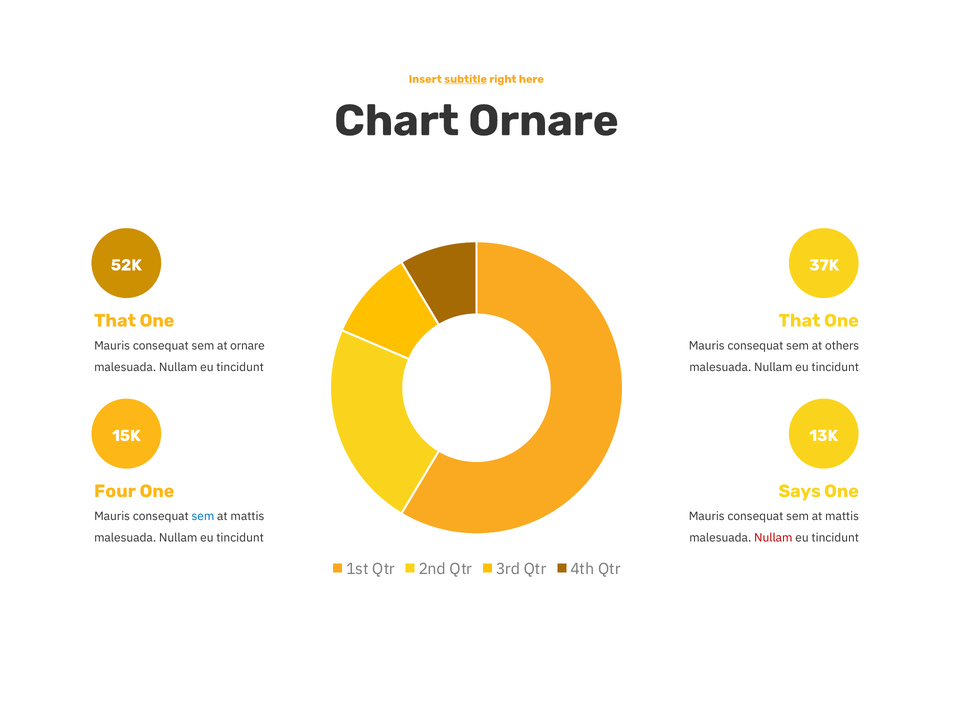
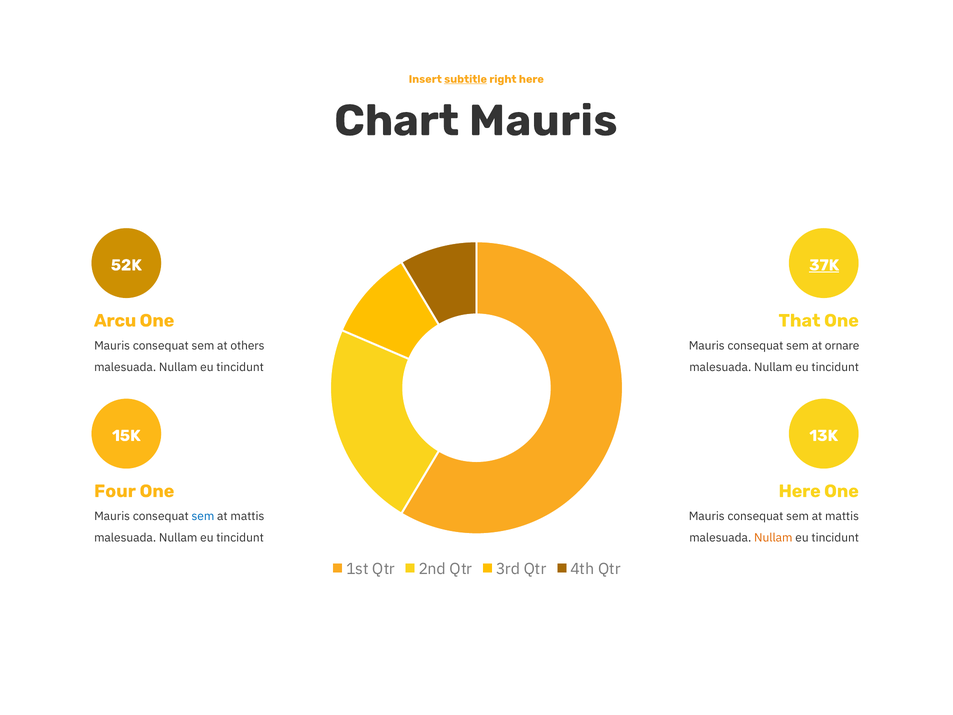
Chart Ornare: Ornare -> Mauris
37K underline: none -> present
That at (115, 321): That -> Arcu
at ornare: ornare -> others
others: others -> ornare
Says at (800, 491): Says -> Here
Nullam at (773, 538) colour: red -> orange
